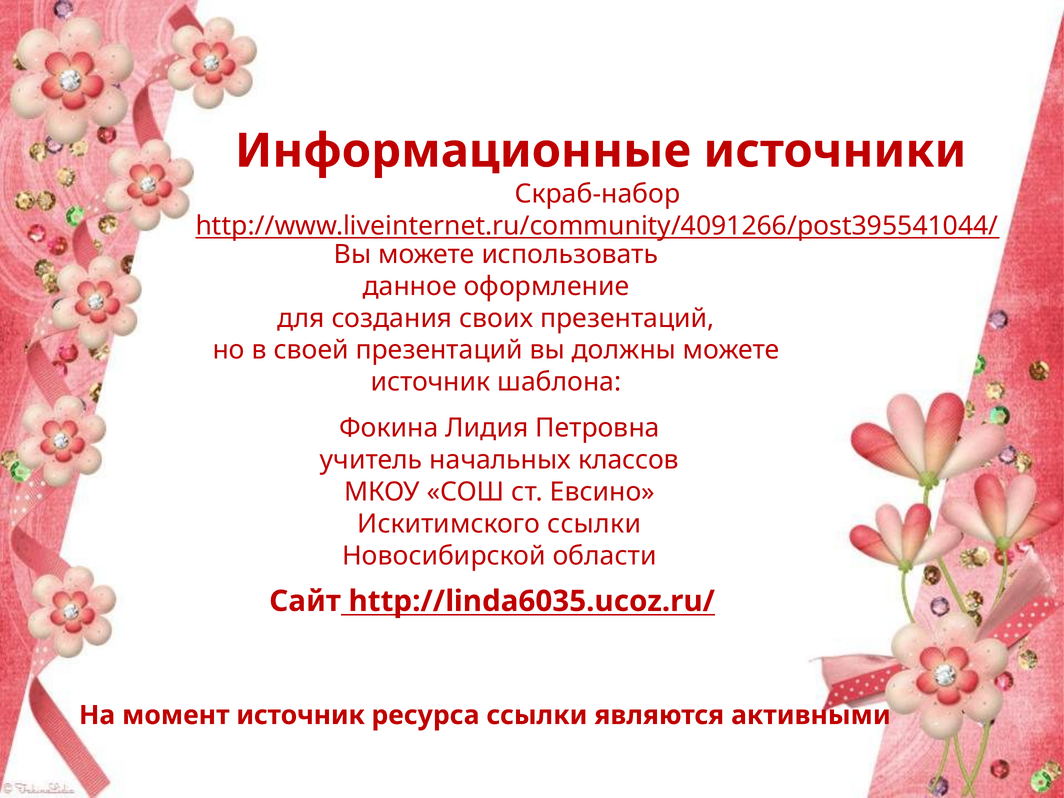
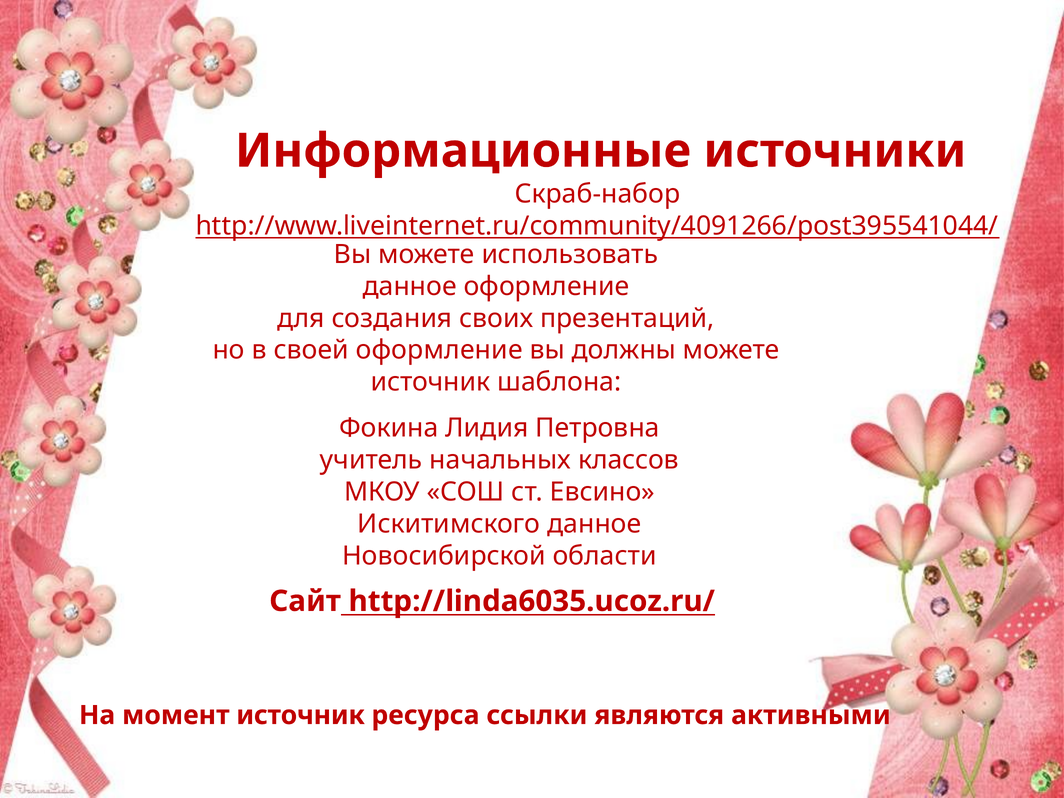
своей презентаций: презентаций -> оформление
Искитимского ссылки: ссылки -> данное
